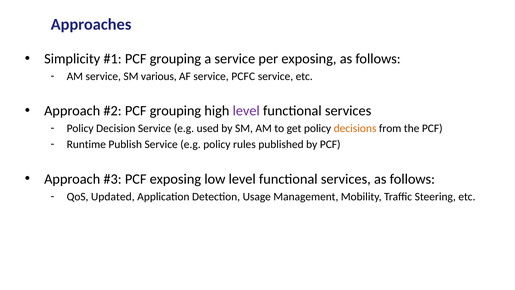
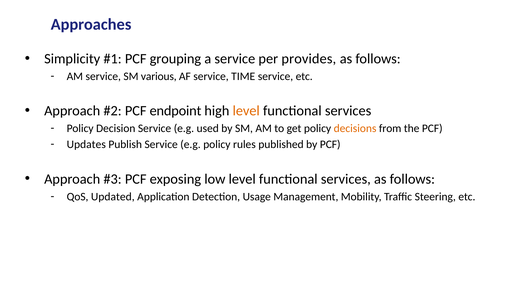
per exposing: exposing -> provides
PCFC: PCFC -> TIME
grouping at (175, 111): grouping -> endpoint
level at (246, 111) colour: purple -> orange
Runtime: Runtime -> Updates
